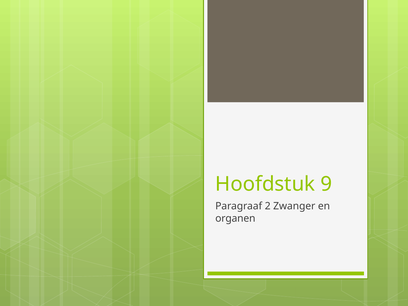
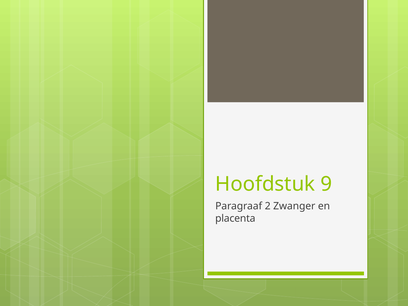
organen: organen -> placenta
